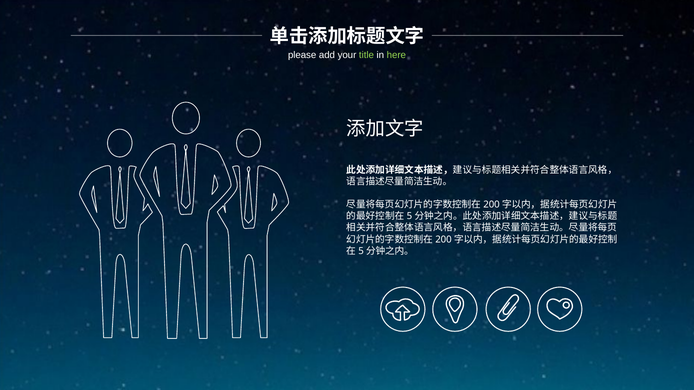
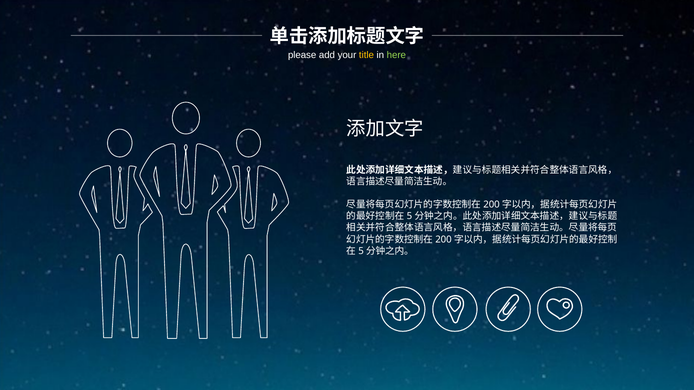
title colour: light green -> yellow
